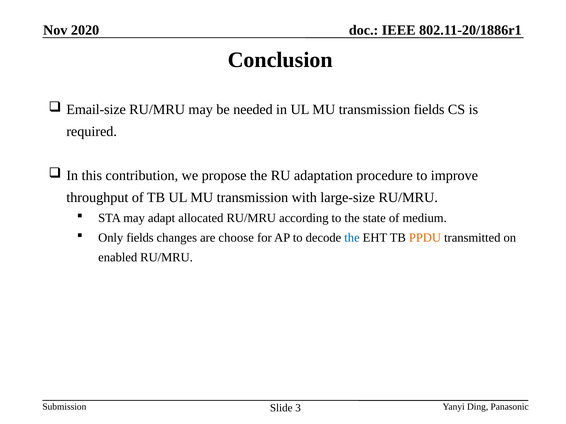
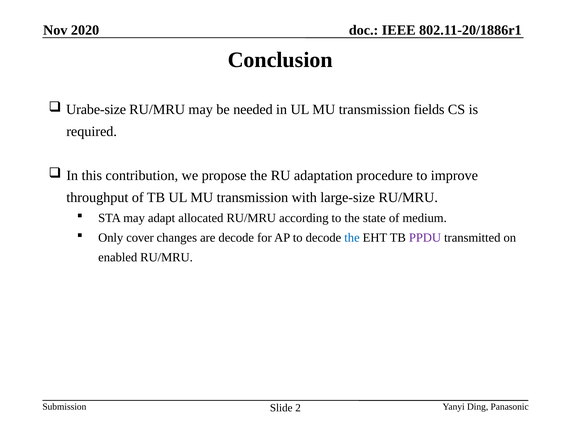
Email-size: Email-size -> Urabe-size
Only fields: fields -> cover
are choose: choose -> decode
PPDU colour: orange -> purple
3: 3 -> 2
